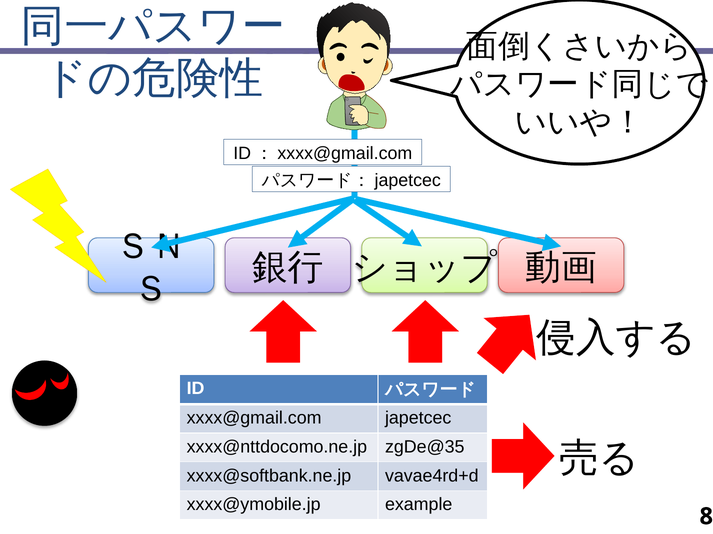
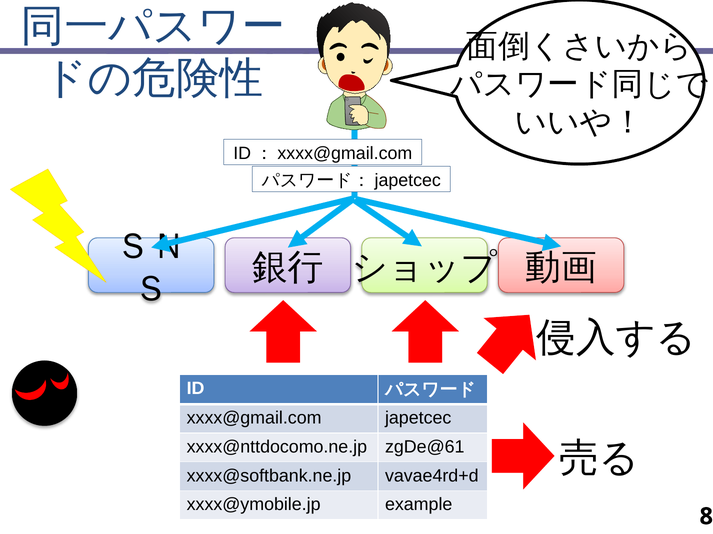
zgDe@35: zgDe@35 -> zgDe@61
